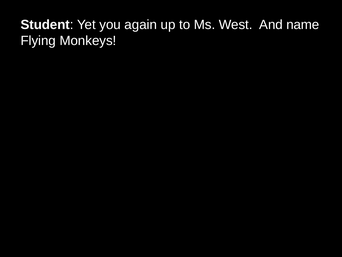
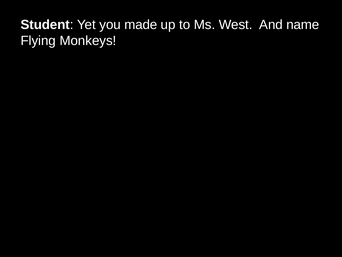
again: again -> made
